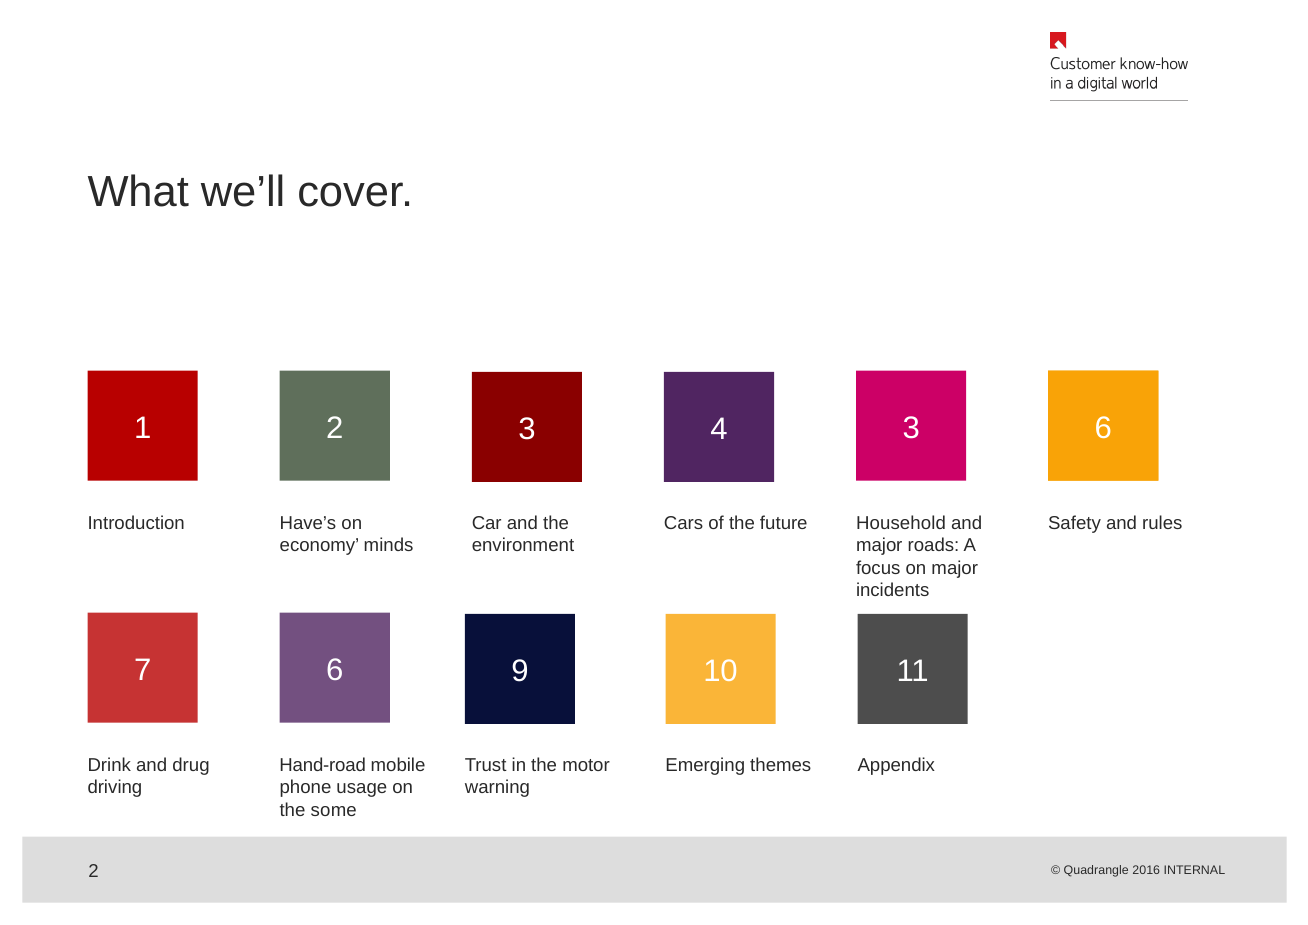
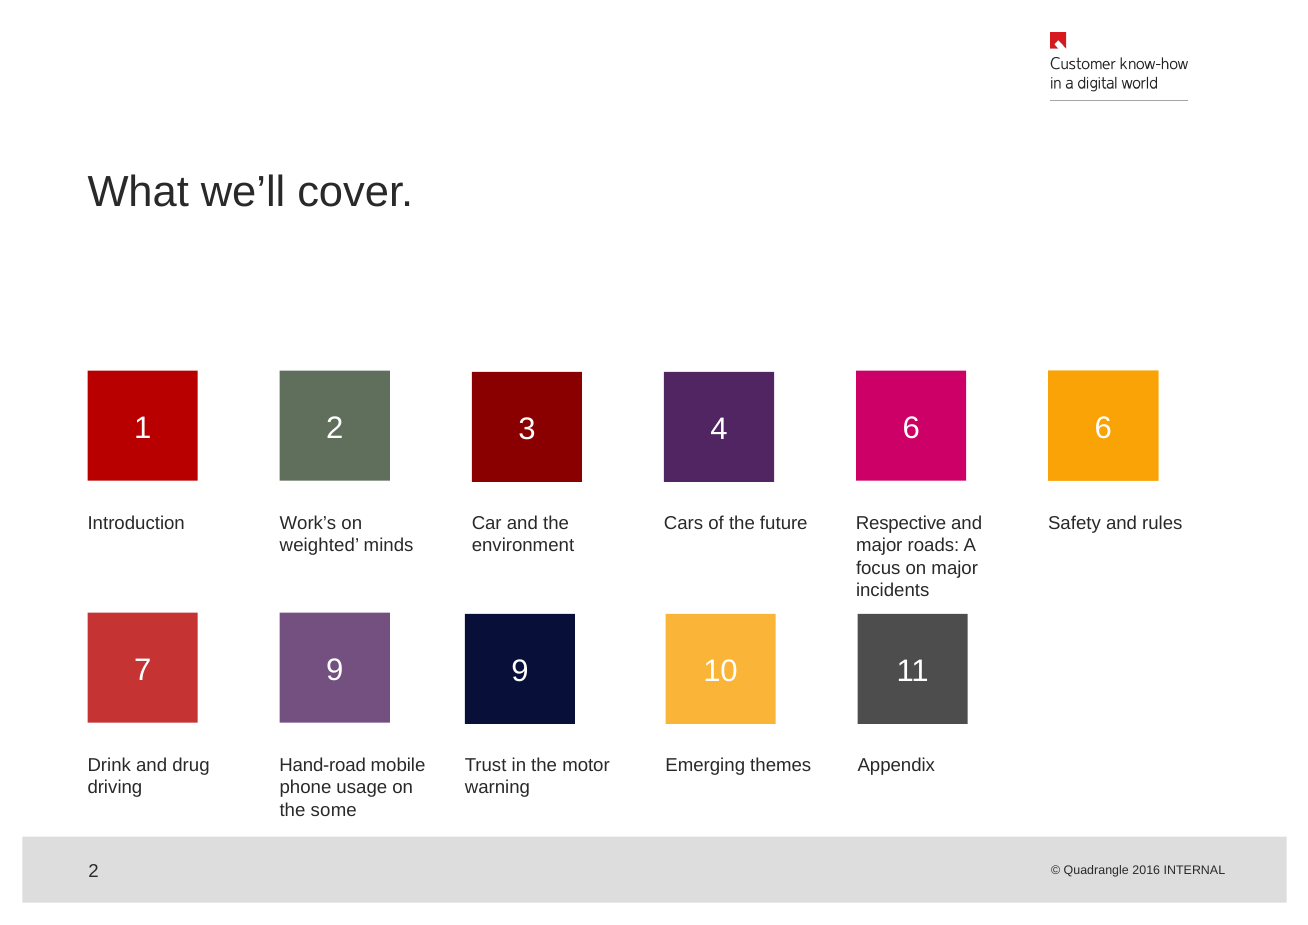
4 3: 3 -> 6
Have’s: Have’s -> Work’s
Household: Household -> Respective
economy: economy -> weighted
7 6: 6 -> 9
